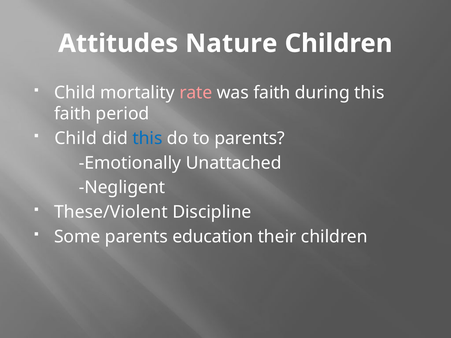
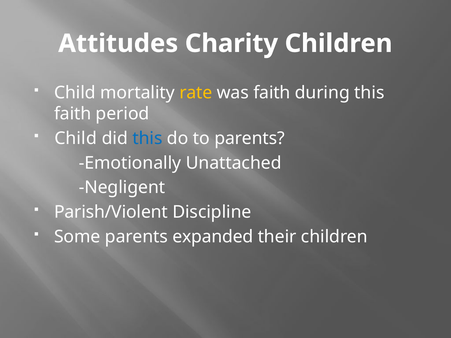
Nature: Nature -> Charity
rate colour: pink -> yellow
These/Violent: These/Violent -> Parish/Violent
education: education -> expanded
